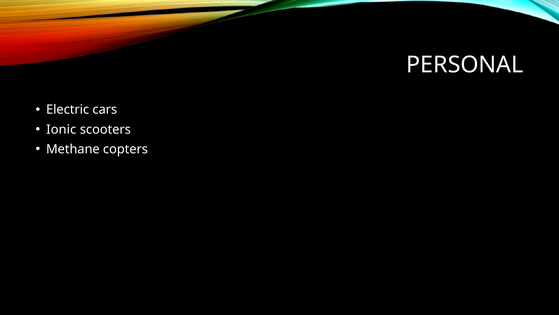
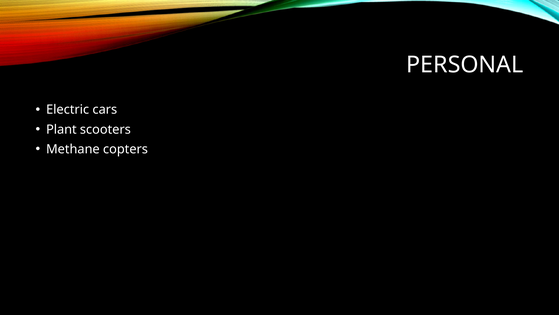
Ionic: Ionic -> Plant
